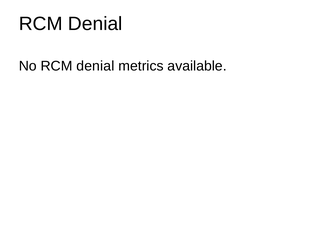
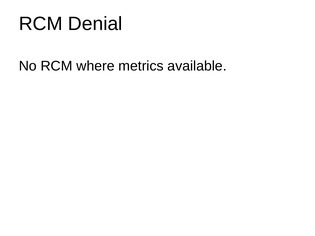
No RCM denial: denial -> where
